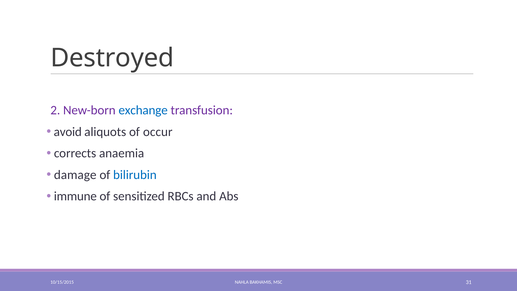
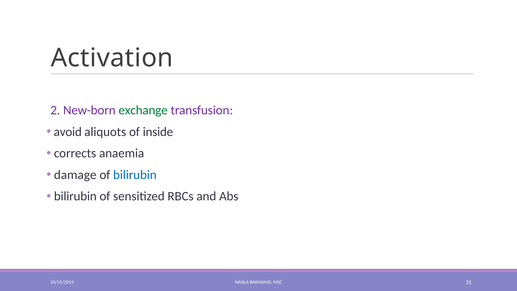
Destroyed: Destroyed -> Activation
exchange colour: blue -> green
occur: occur -> inside
immune at (75, 196): immune -> bilirubin
